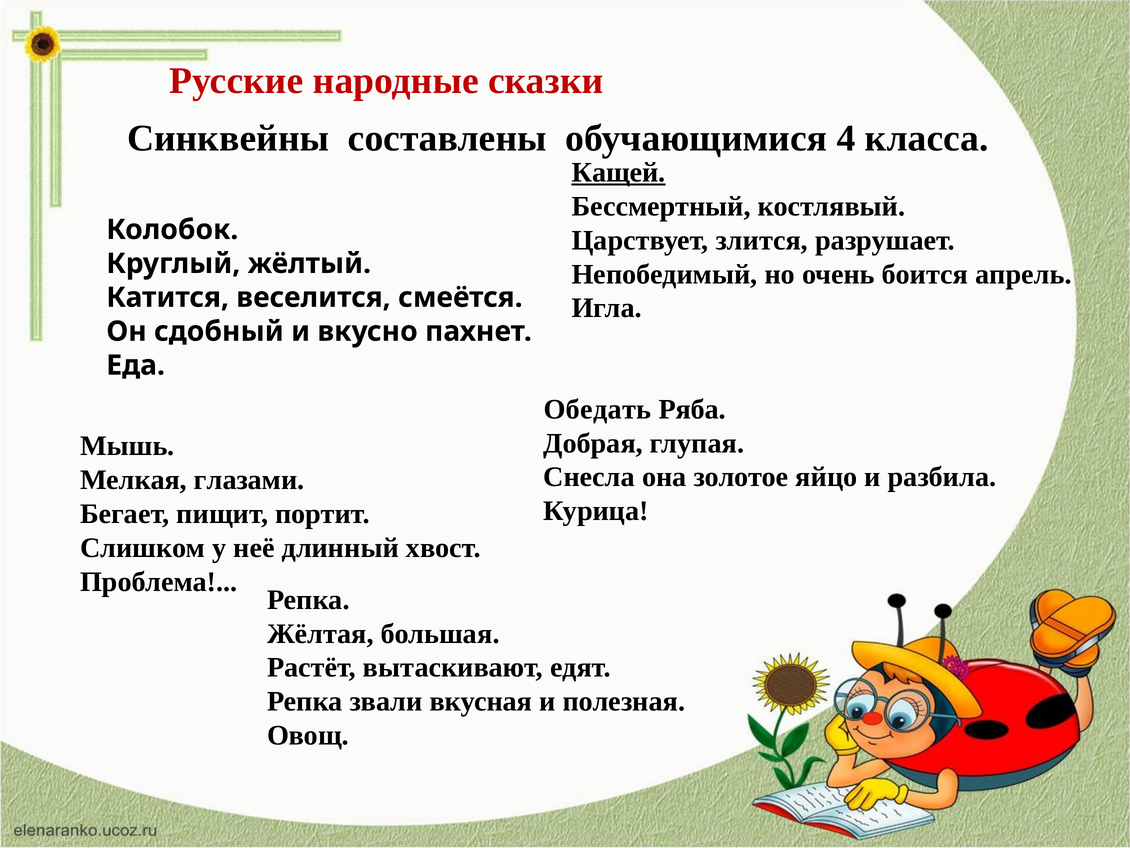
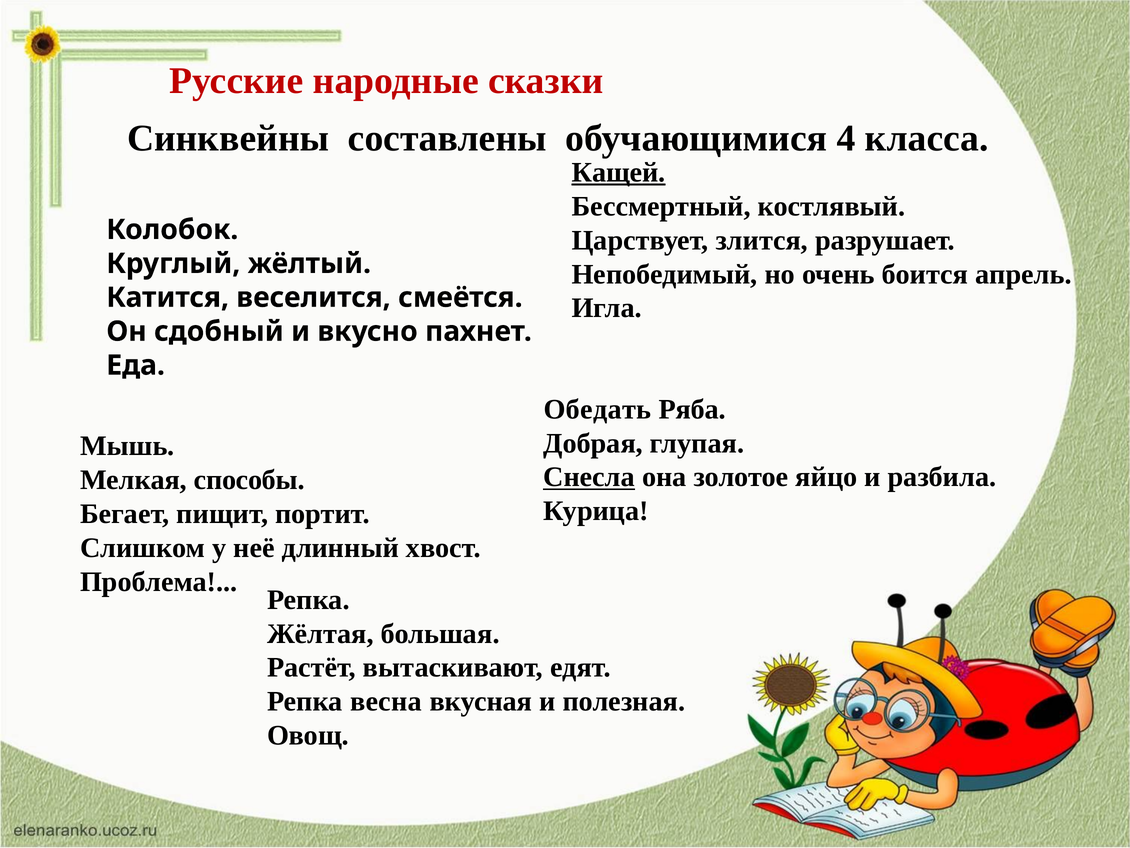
Снесла underline: none -> present
глазами: глазами -> способы
звали: звали -> весна
